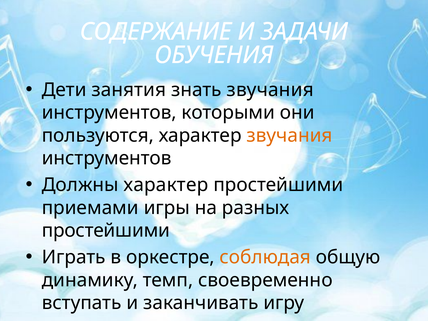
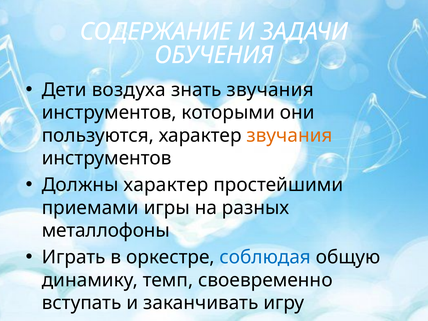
занятия: занятия -> воздуха
простейшими at (106, 231): простейшими -> металлофоны
соблюдая colour: orange -> blue
